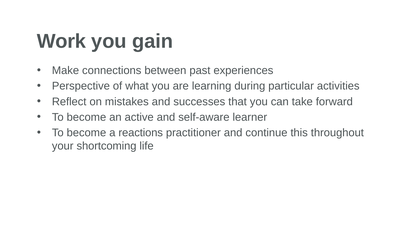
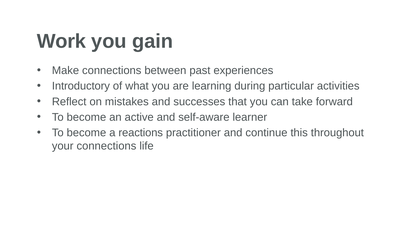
Perspective: Perspective -> Introductory
your shortcoming: shortcoming -> connections
